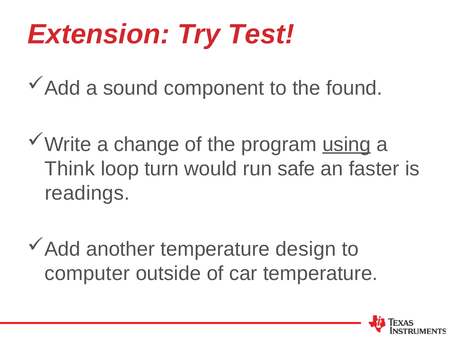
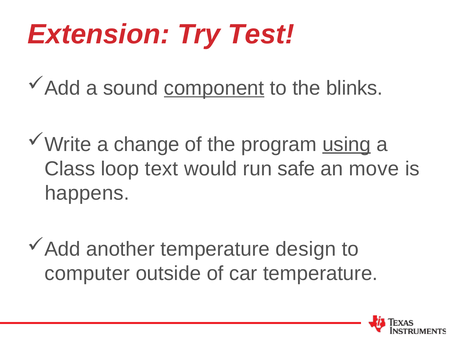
component underline: none -> present
found: found -> blinks
Think: Think -> Class
turn: turn -> text
faster: faster -> move
readings: readings -> happens
